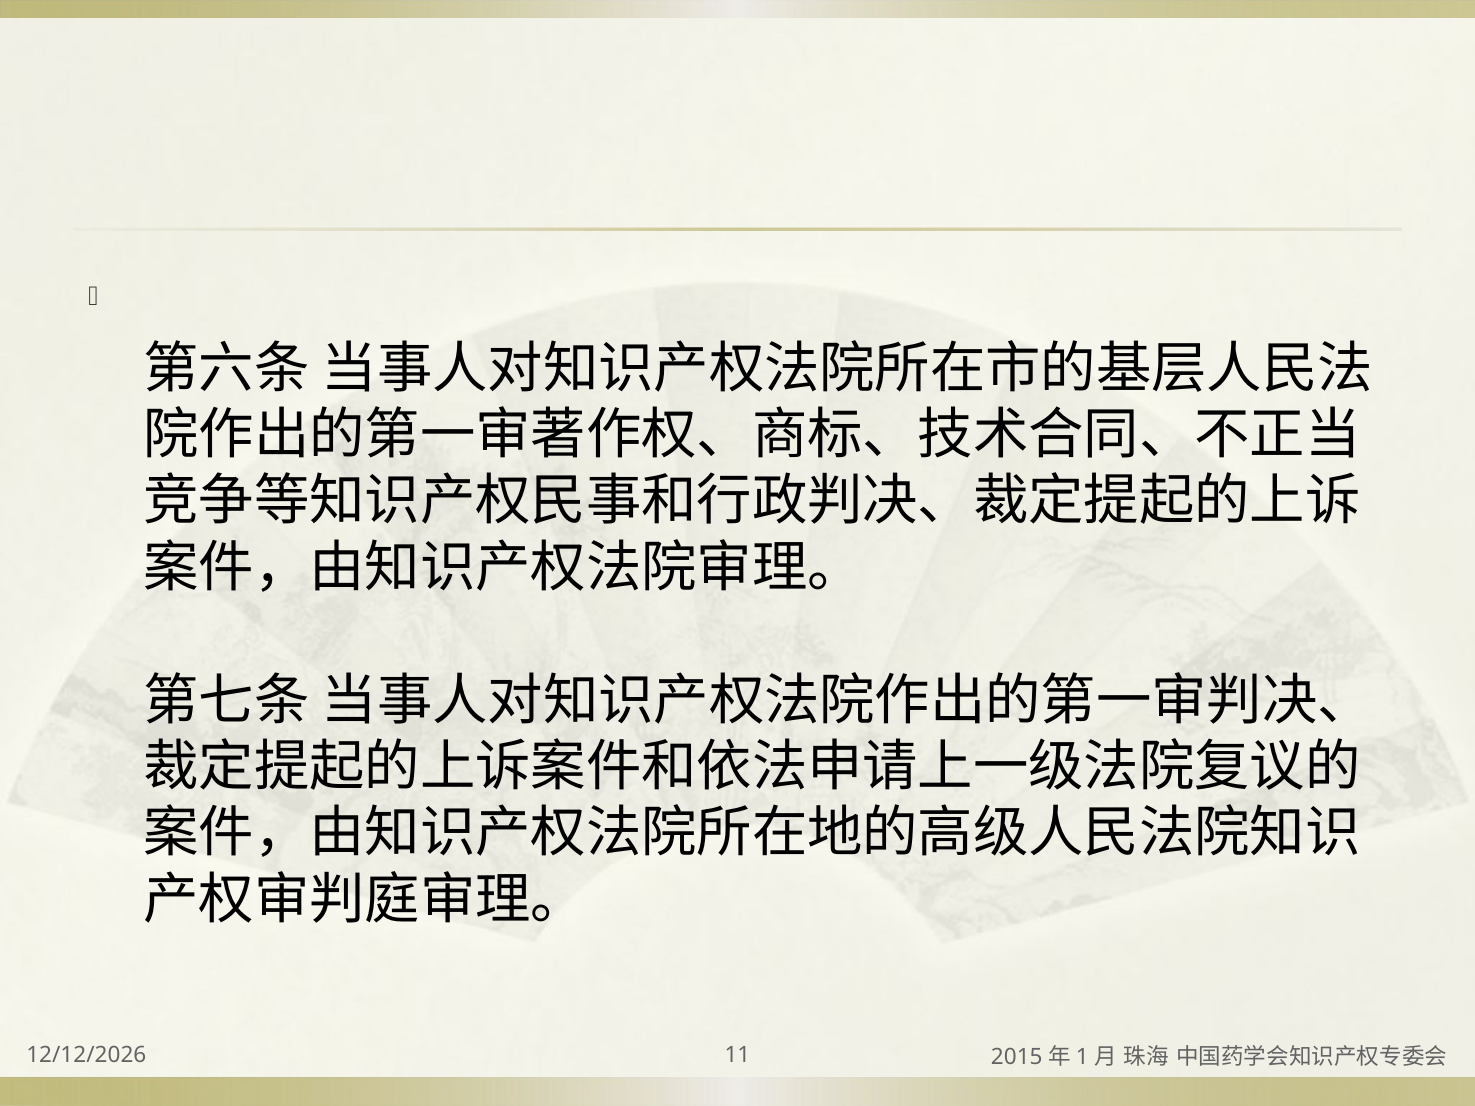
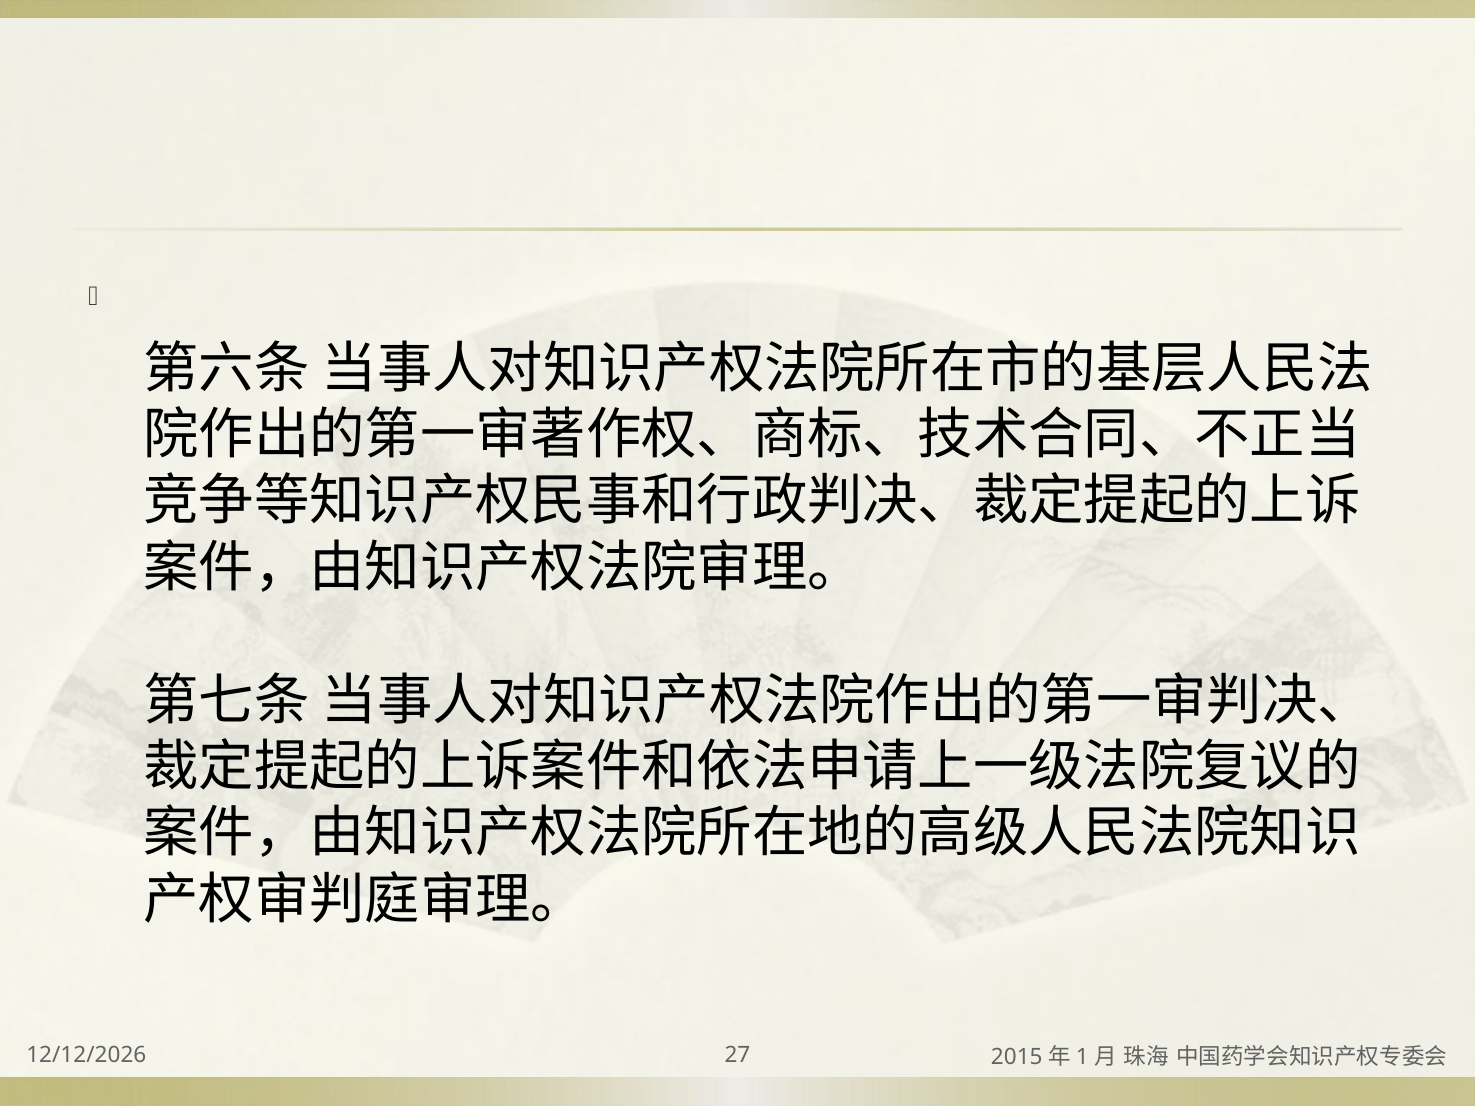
11: 11 -> 27
